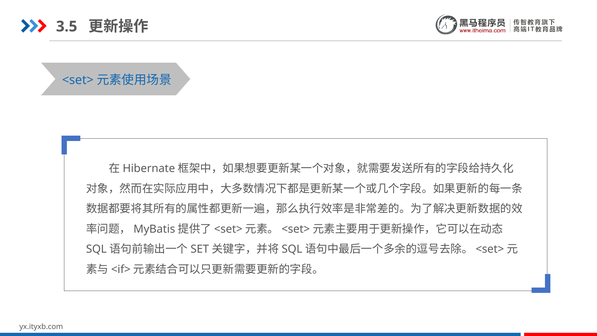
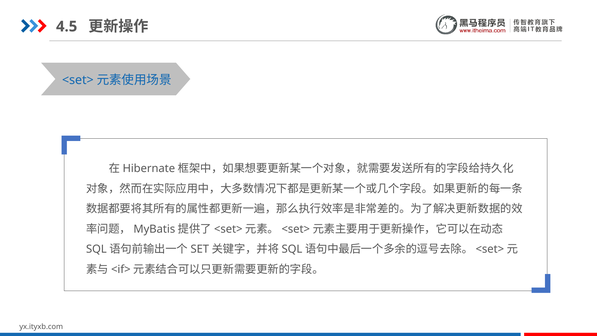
3.5: 3.5 -> 4.5
